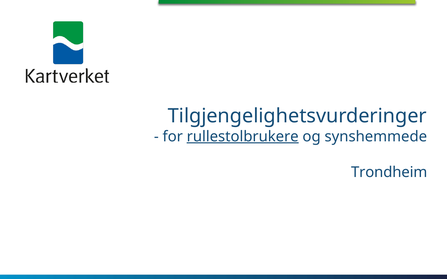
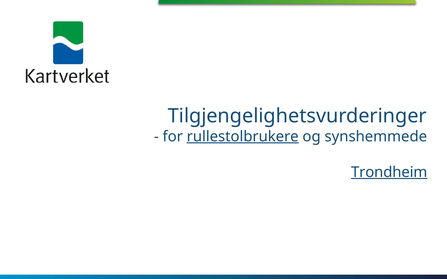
Trondheim underline: none -> present
